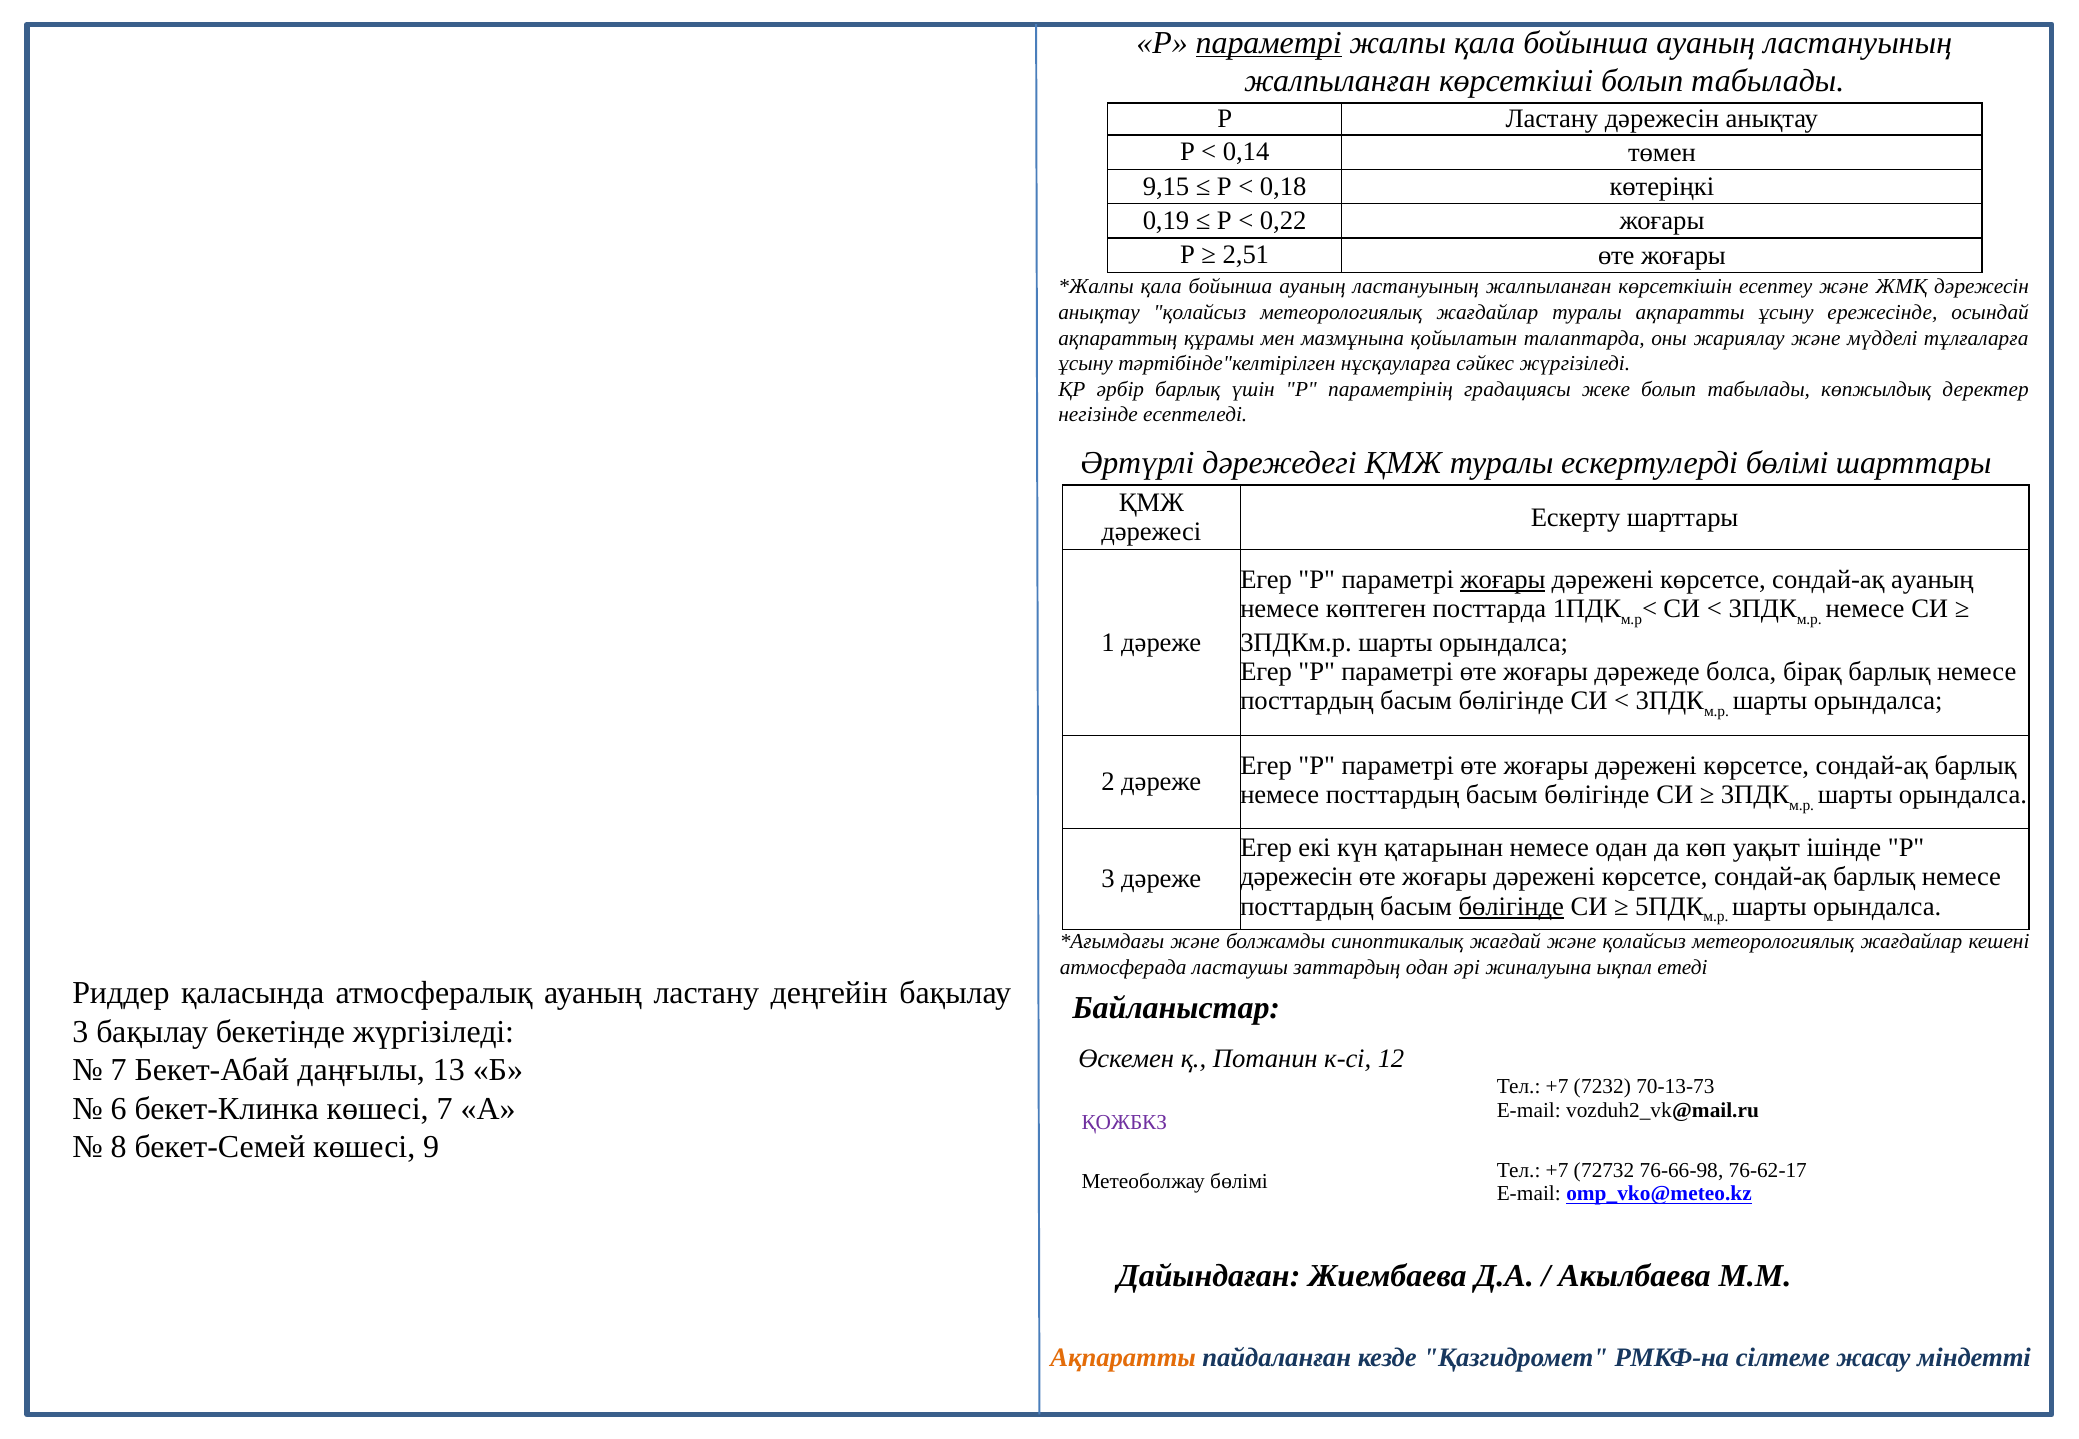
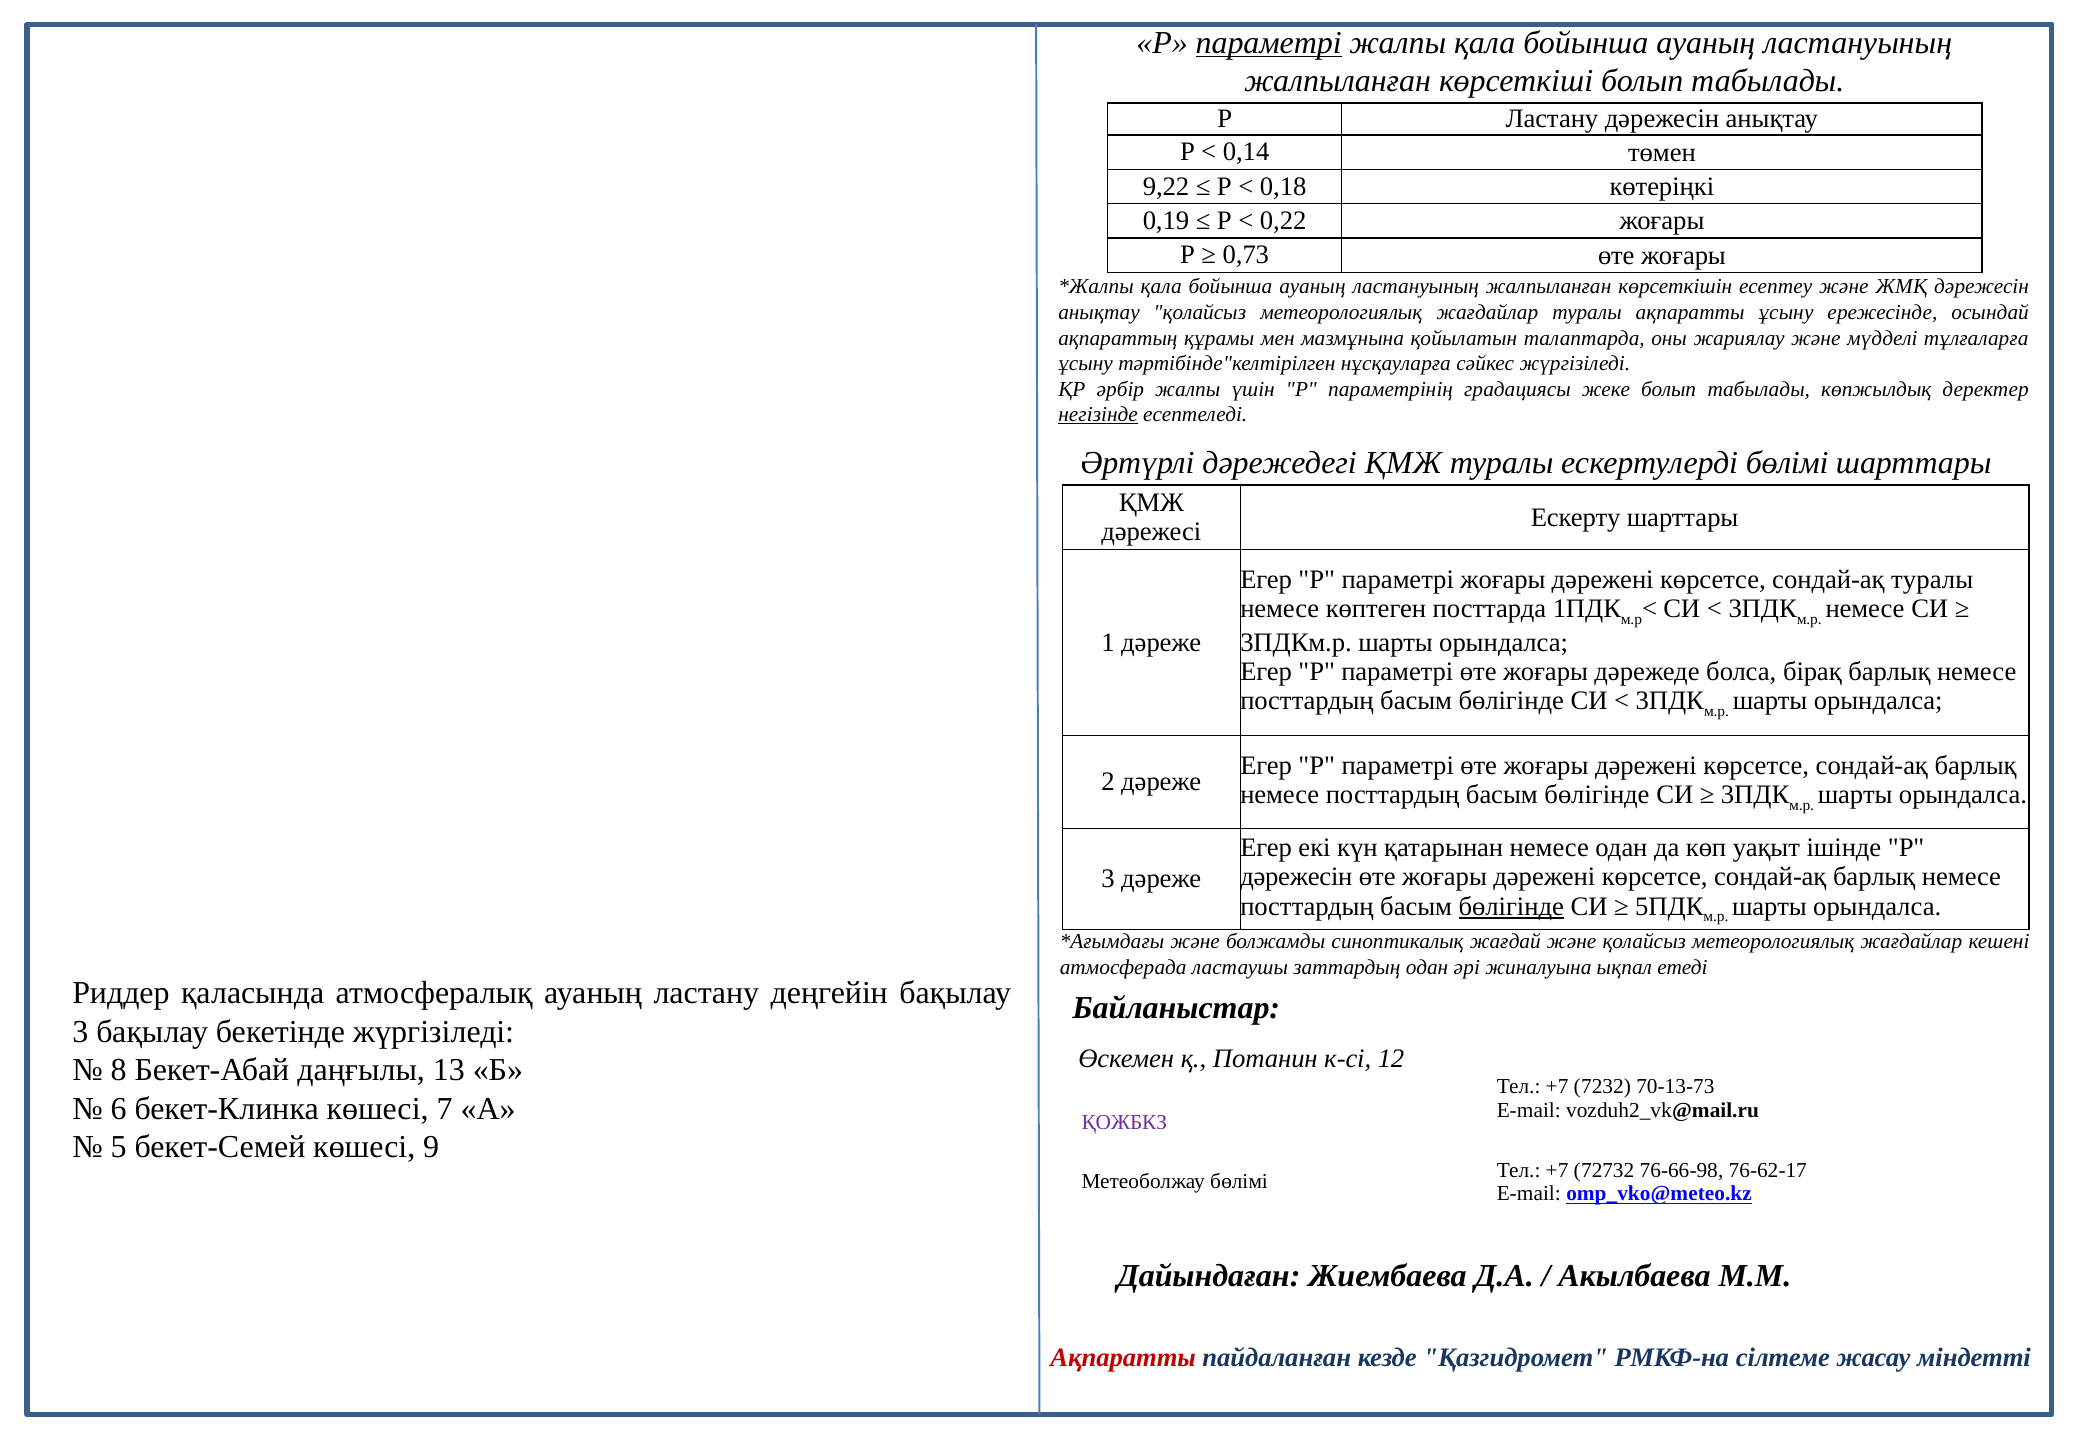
9,15: 9,15 -> 9,22
2,51: 2,51 -> 0,73
әрбір барлық: барлық -> жалпы
негізінде underline: none -> present
жоғары at (1503, 580) underline: present -> none
сондай-ақ ауаның: ауаның -> туралы
7 at (119, 1070): 7 -> 8
8: 8 -> 5
Ақпаратты at (1123, 1358) colour: orange -> red
